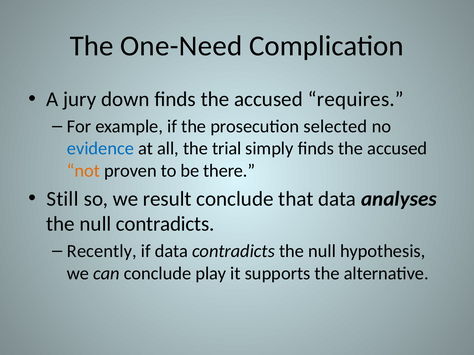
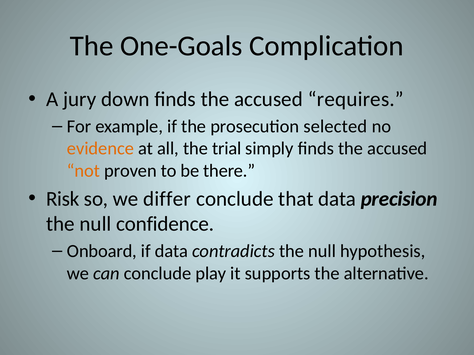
One-Need: One-Need -> One-Goals
evidence colour: blue -> orange
Still: Still -> Risk
result: result -> differ
analyses: analyses -> precision
null contradicts: contradicts -> confidence
Recently: Recently -> Onboard
